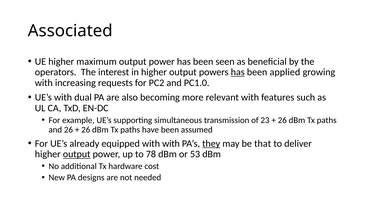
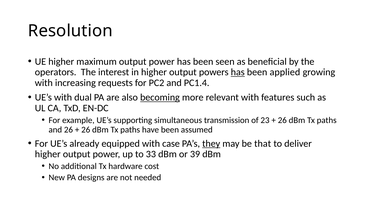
Associated: Associated -> Resolution
PC1.0: PC1.0 -> PC1.4
becoming underline: none -> present
with with: with -> case
output at (77, 155) underline: present -> none
78: 78 -> 33
53: 53 -> 39
